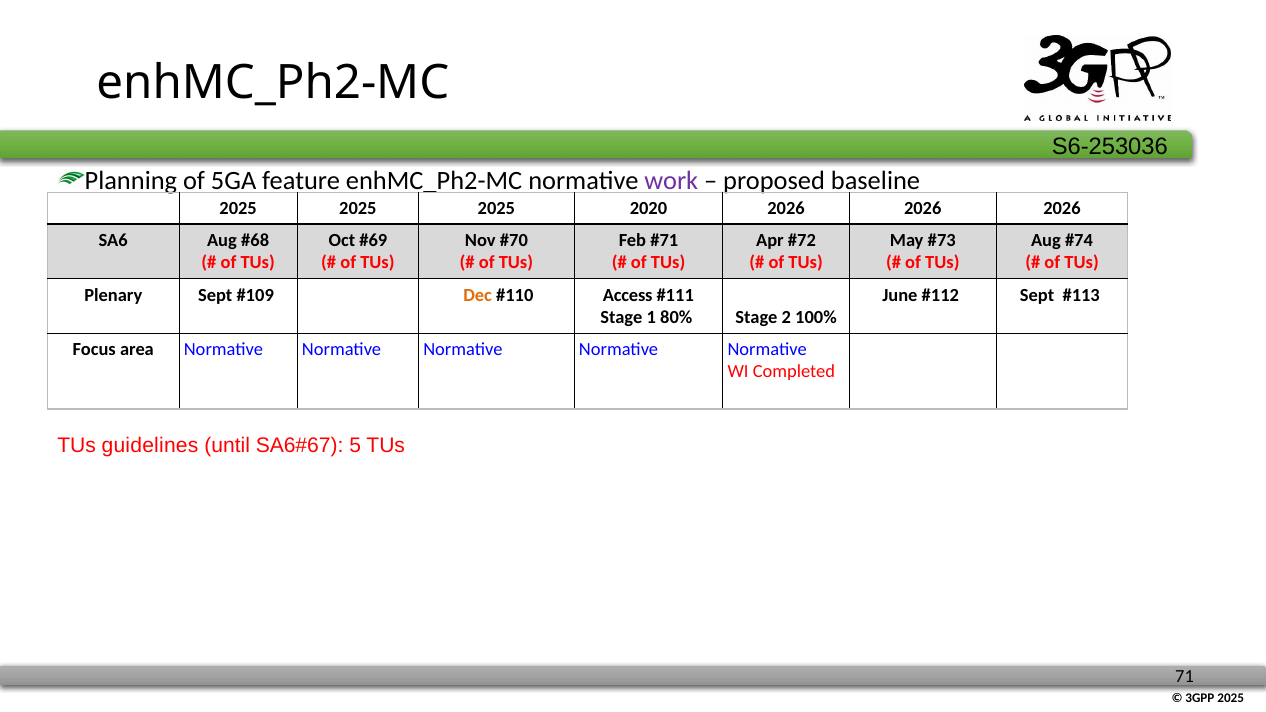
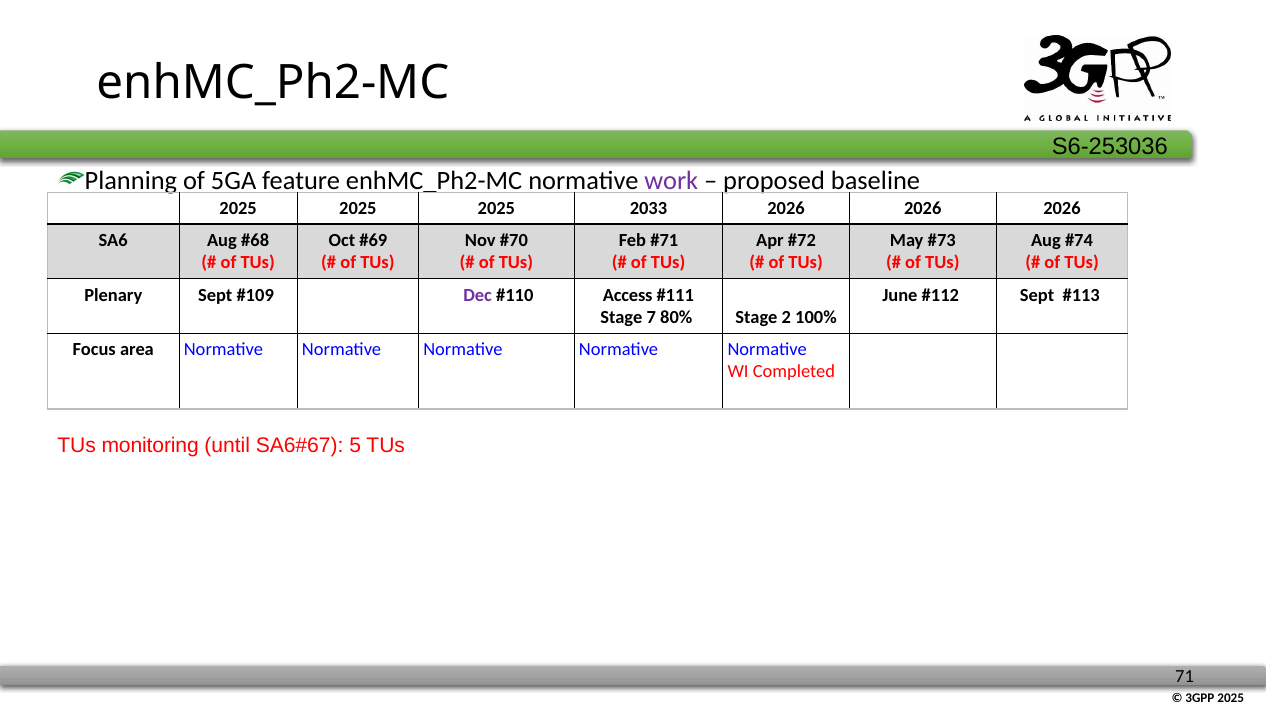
2020: 2020 -> 2033
Dec colour: orange -> purple
1: 1 -> 7
guidelines: guidelines -> monitoring
